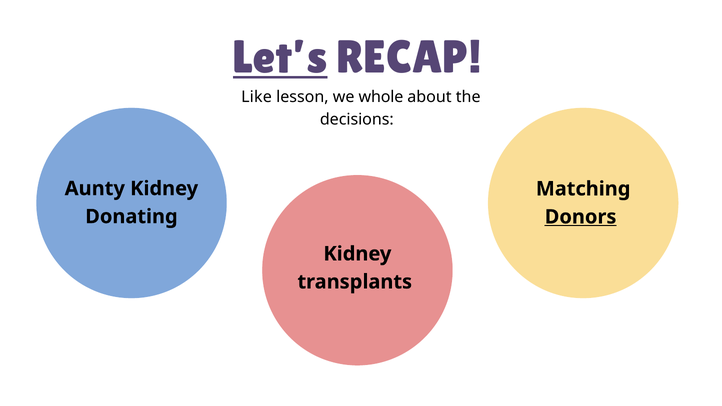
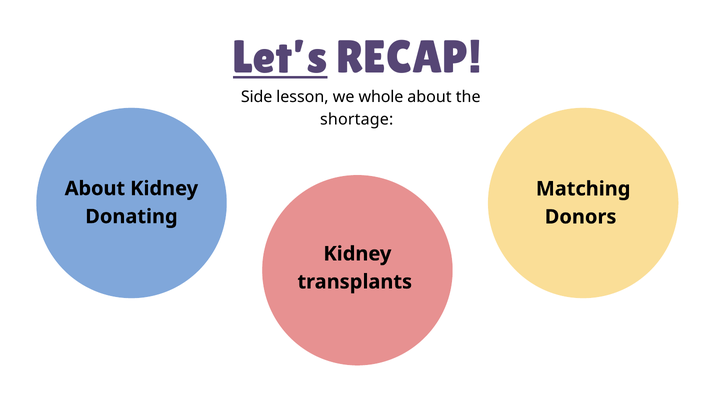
Like: Like -> Side
decisions: decisions -> shortage
Aunty at (95, 189): Aunty -> About
Donors underline: present -> none
